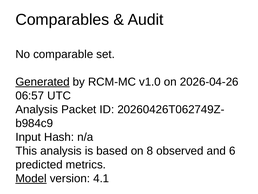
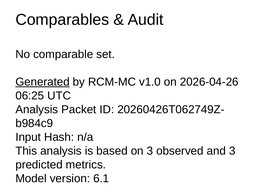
06:57: 06:57 -> 06:25
on 8: 8 -> 3
and 6: 6 -> 3
Model underline: present -> none
4.1: 4.1 -> 6.1
